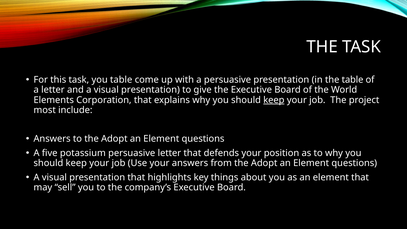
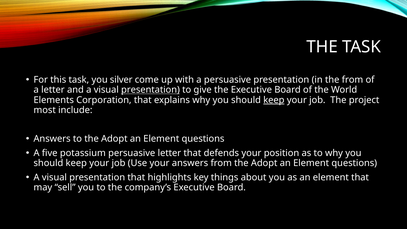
you table: table -> silver
the table: table -> from
presentation at (150, 90) underline: none -> present
